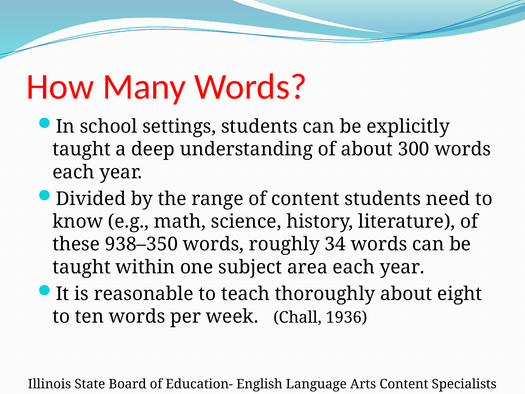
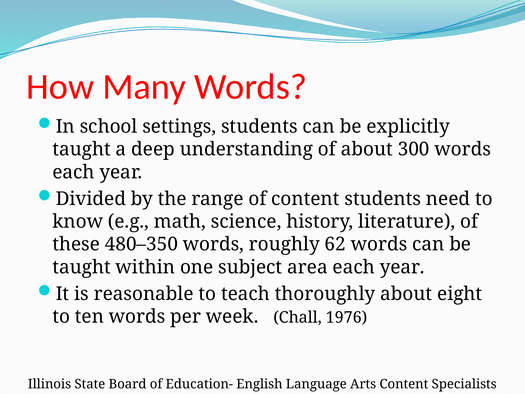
938–350: 938–350 -> 480–350
34: 34 -> 62
1936: 1936 -> 1976
